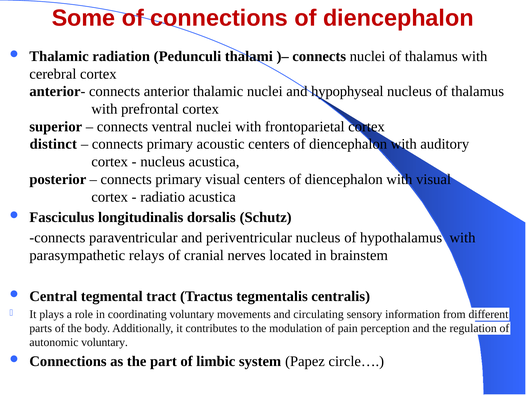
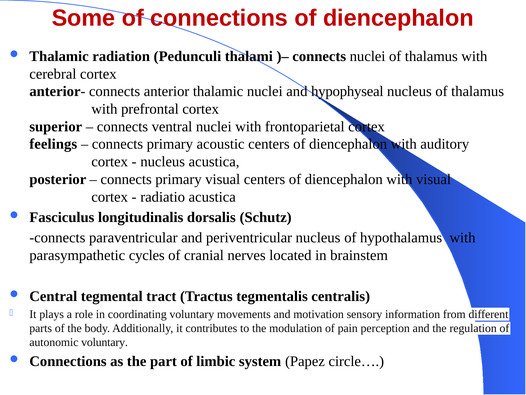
distinct: distinct -> feelings
relays: relays -> cycles
circulating: circulating -> motivation
